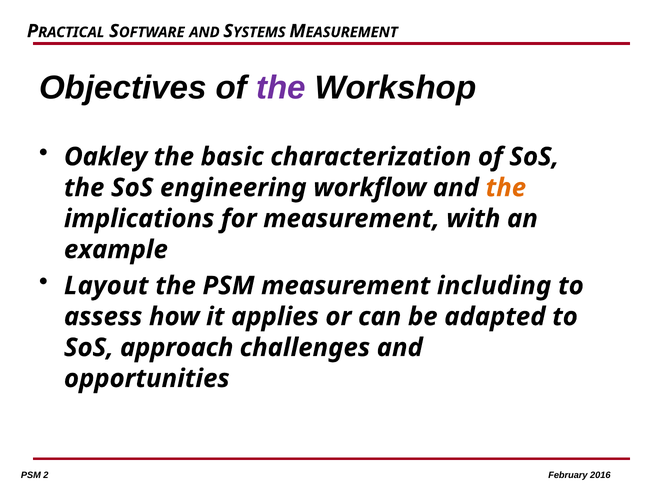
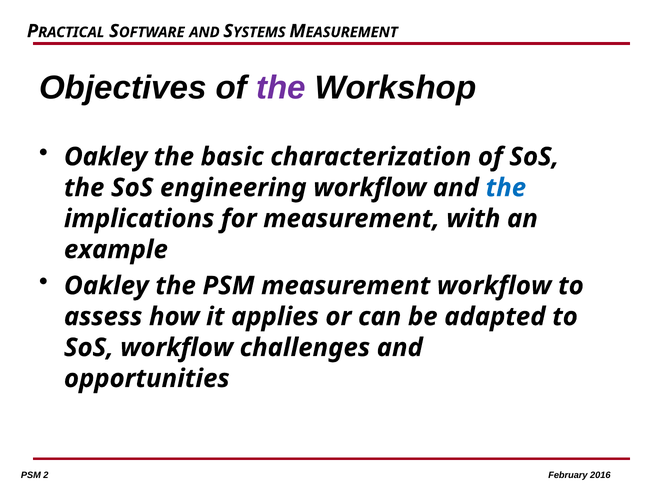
the at (506, 188) colour: orange -> blue
Layout at (106, 286): Layout -> Oakley
measurement including: including -> workflow
SoS approach: approach -> workflow
